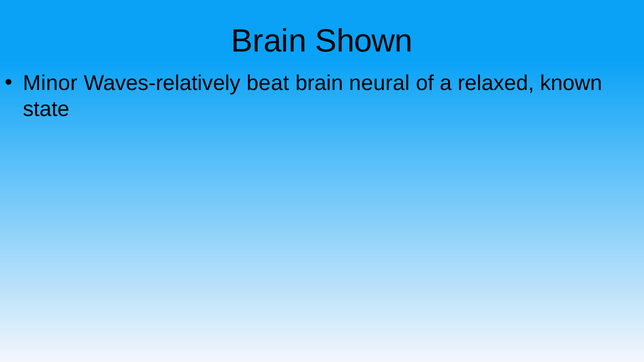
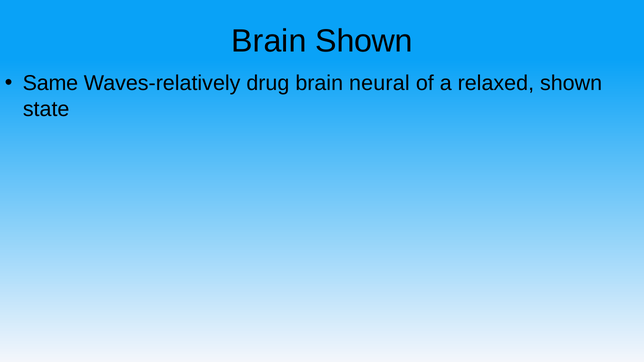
Minor: Minor -> Same
beat: beat -> drug
relaxed known: known -> shown
